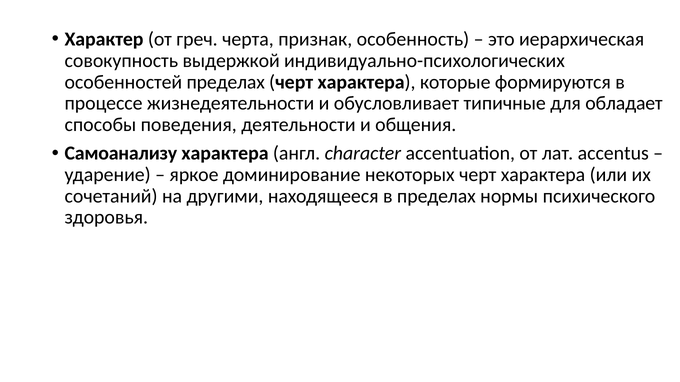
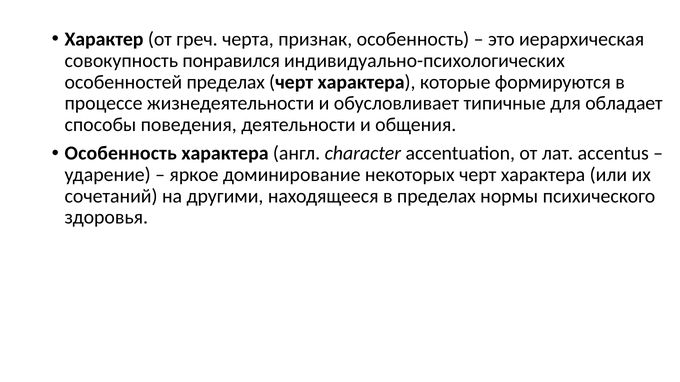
выдержкой: выдержкой -> понравился
Самоанализу at (121, 153): Самоанализу -> Особенность
